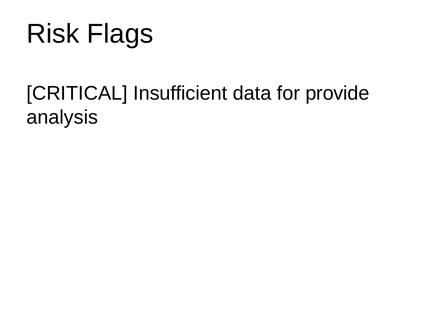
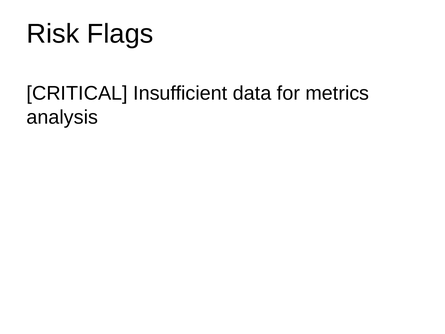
provide: provide -> metrics
